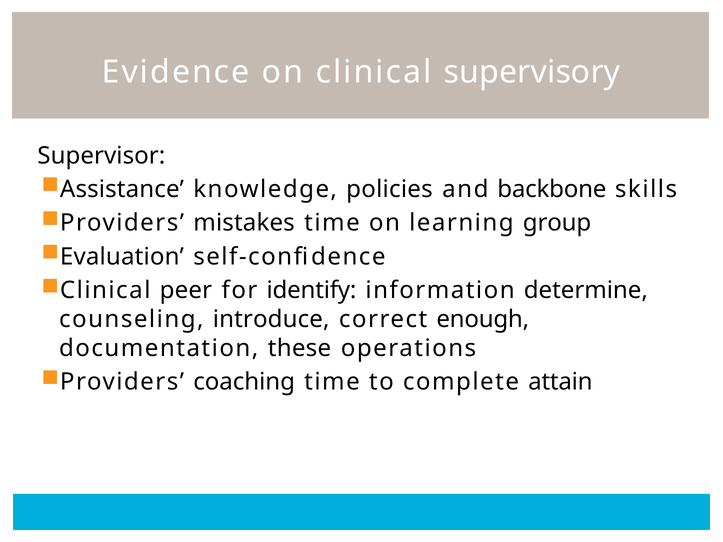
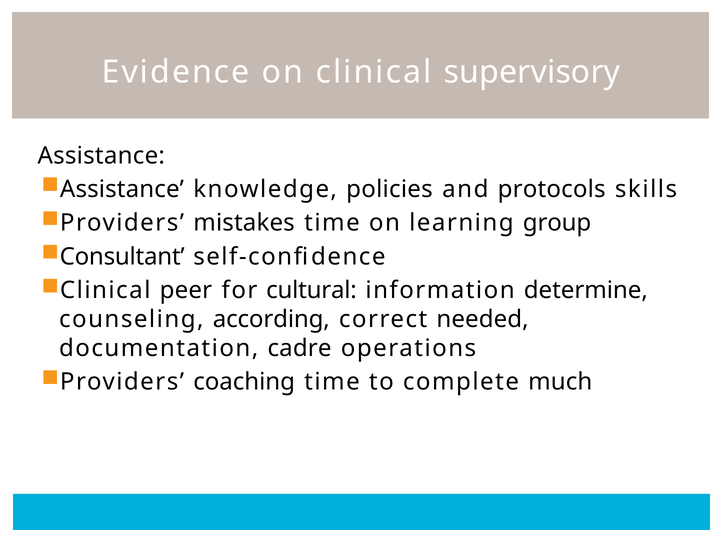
Supervisor at (101, 156): Supervisor -> Assistance
backbone: backbone -> protocols
Evaluation: Evaluation -> Consultant
identify: identify -> cultural
introduce: introduce -> according
enough: enough -> needed
these: these -> cadre
attain: attain -> much
